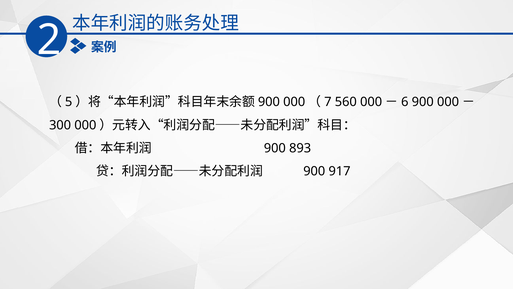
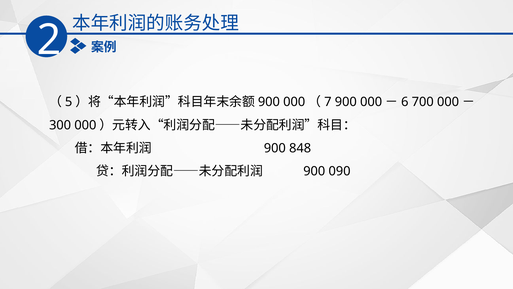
560: 560 -> 900
900: 900 -> 700
893: 893 -> 848
917: 917 -> 090
